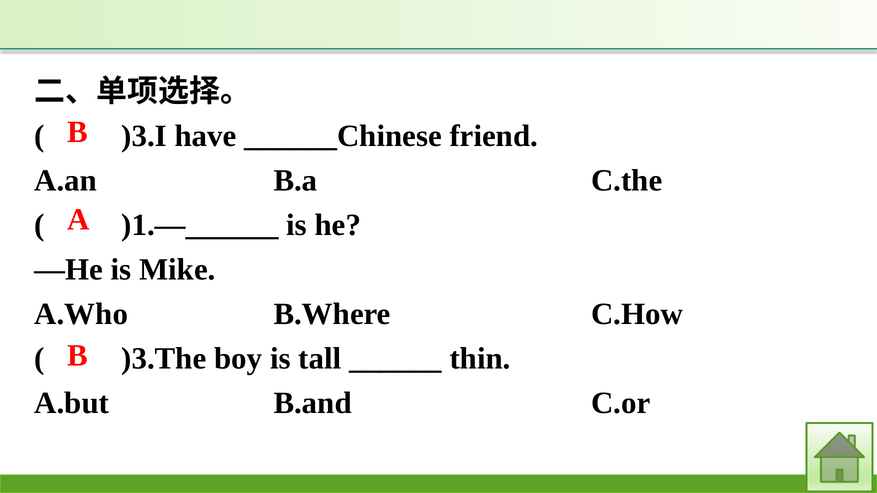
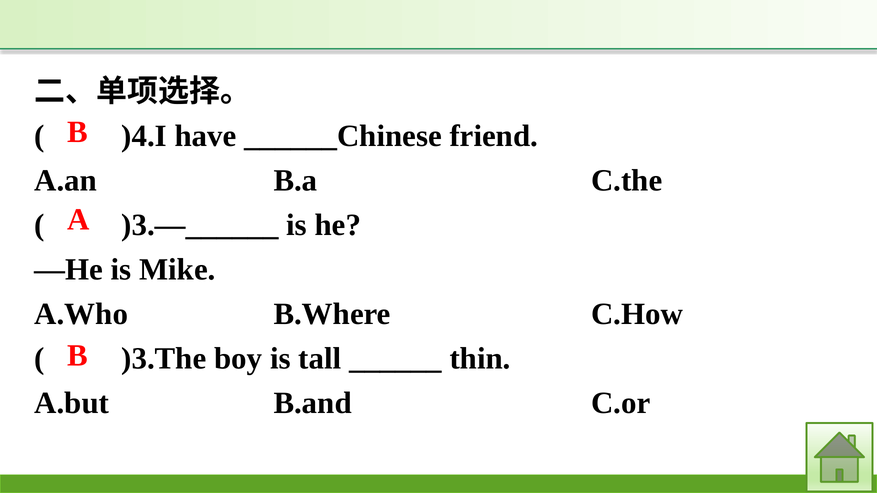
)3.I: )3.I -> )4.I
)1.—______: )1.—______ -> )3.—______
